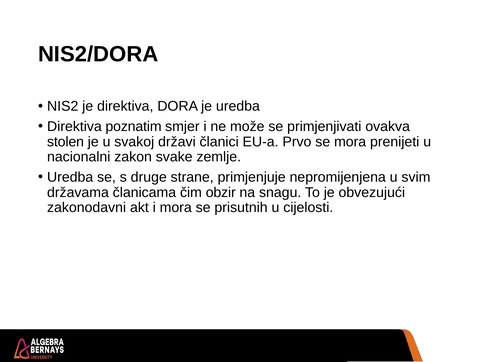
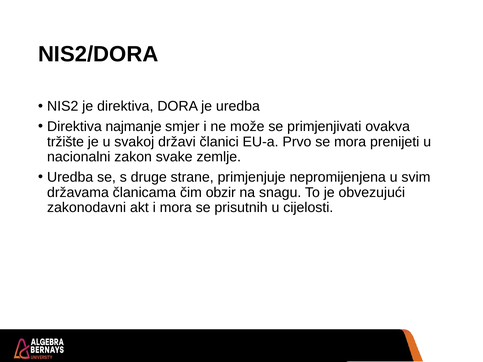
poznatim: poznatim -> najmanje
stolen: stolen -> tržište
